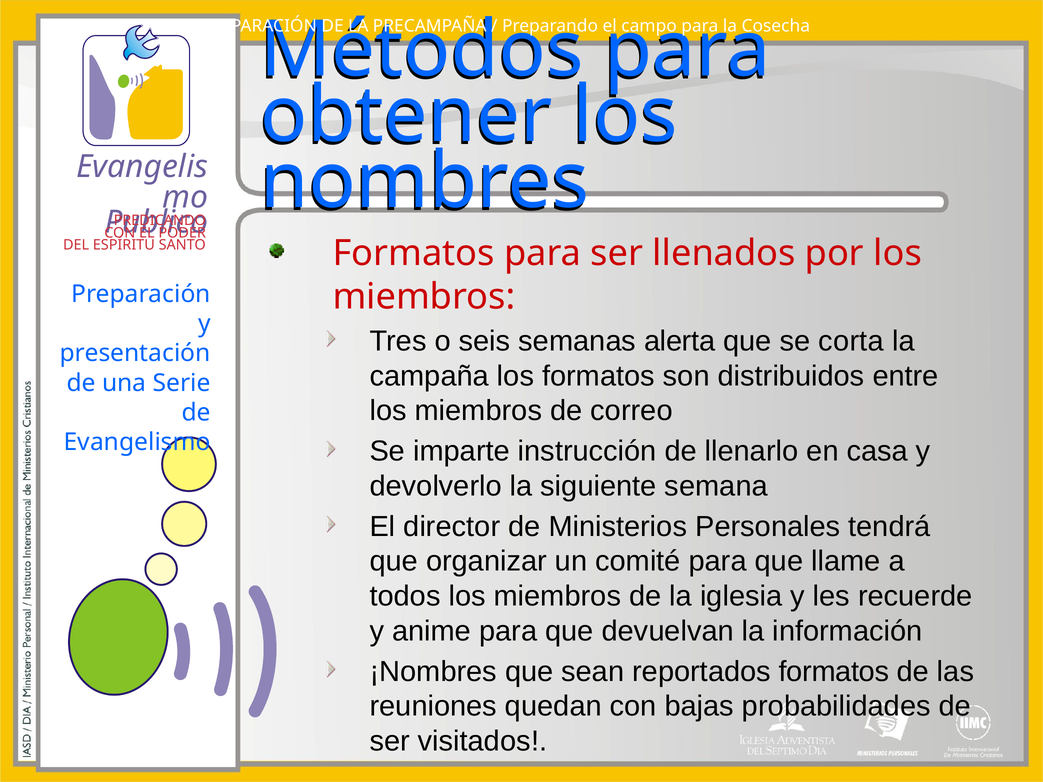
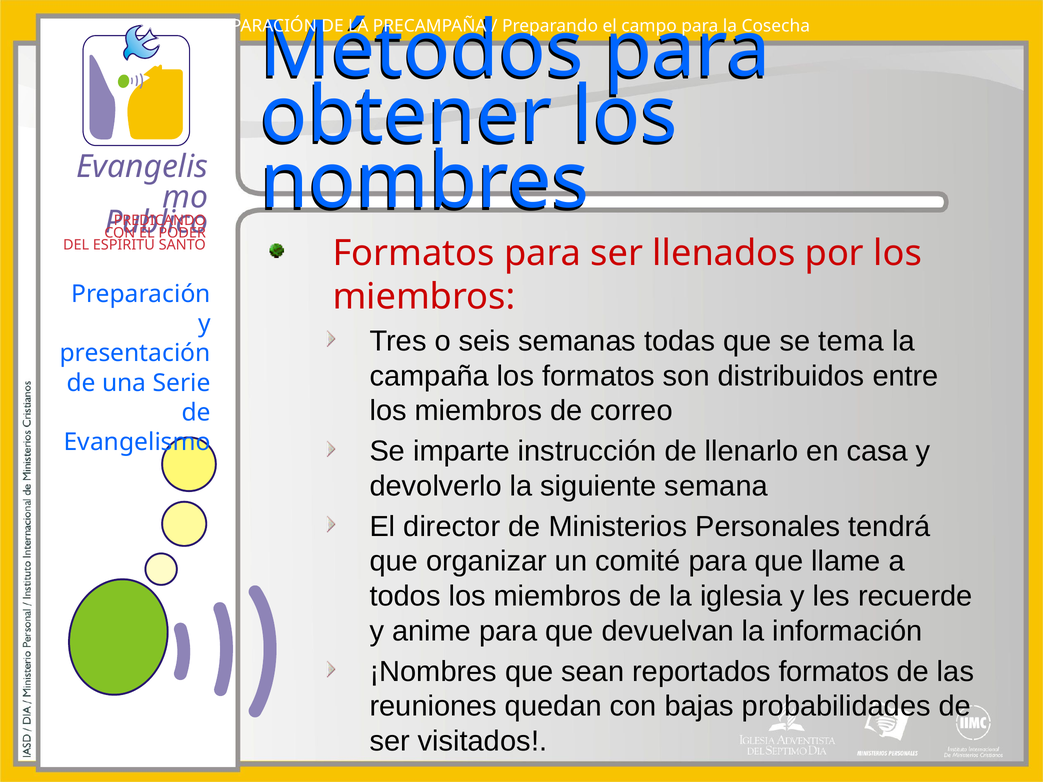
alerta: alerta -> todas
corta: corta -> tema
